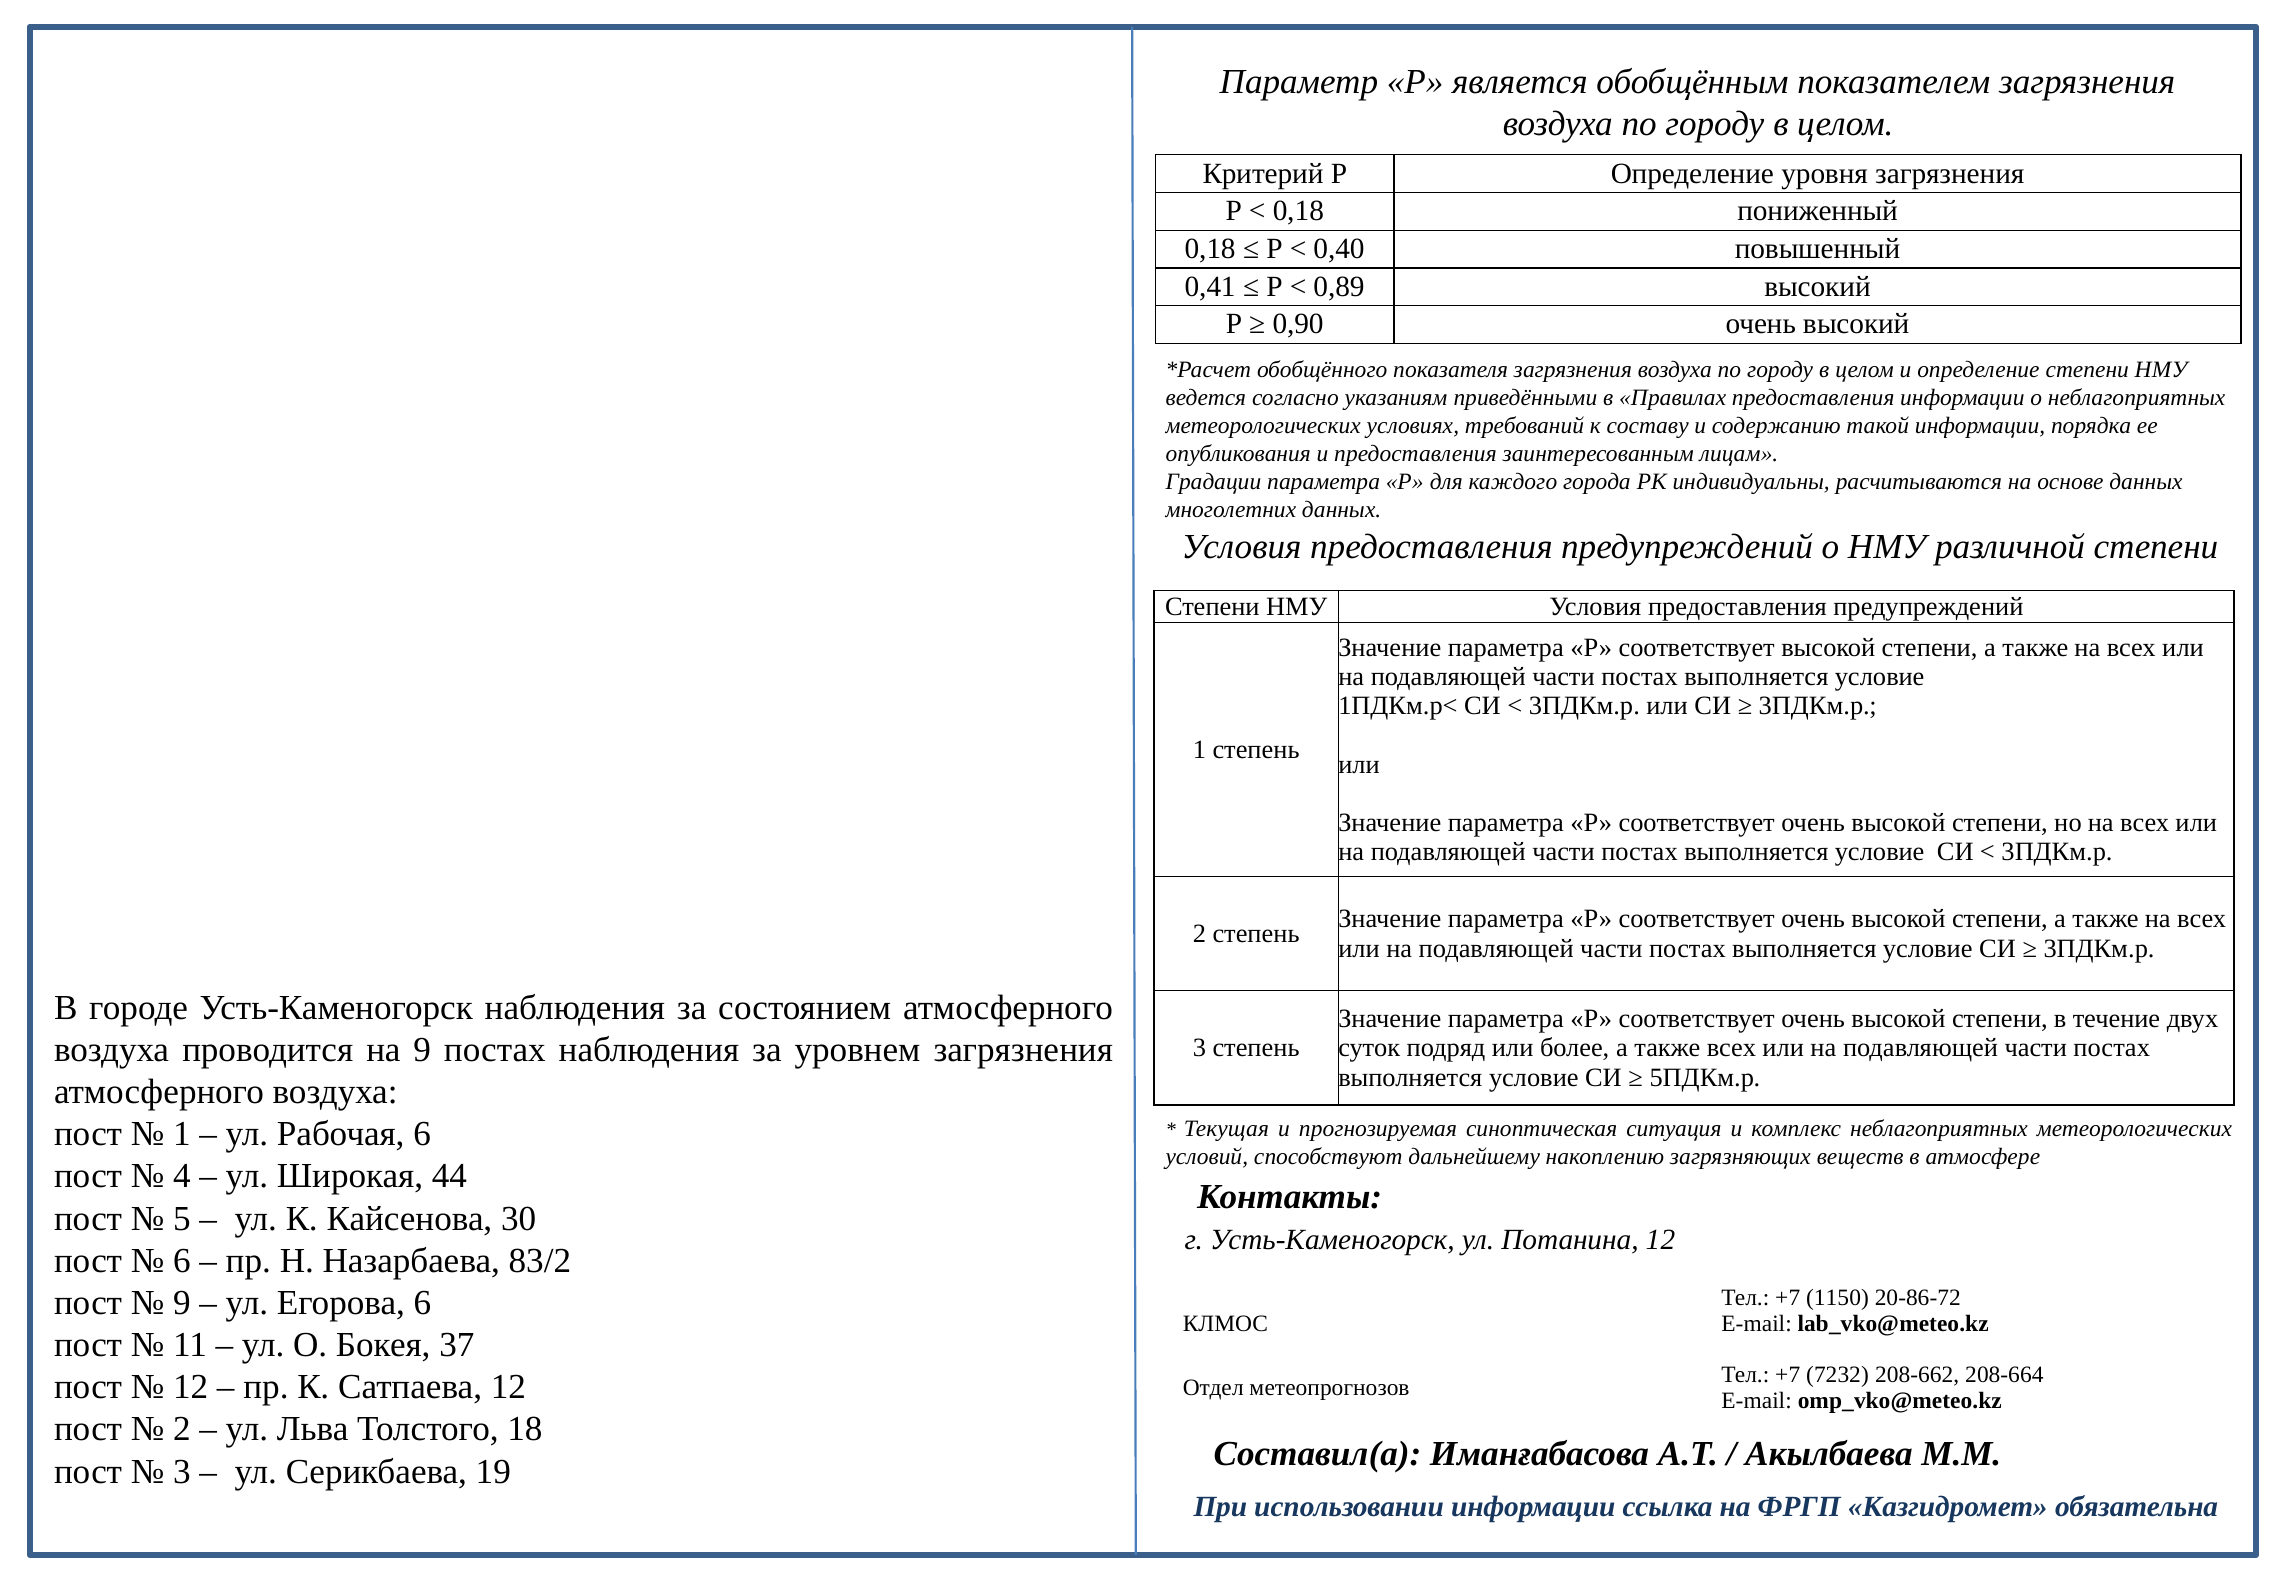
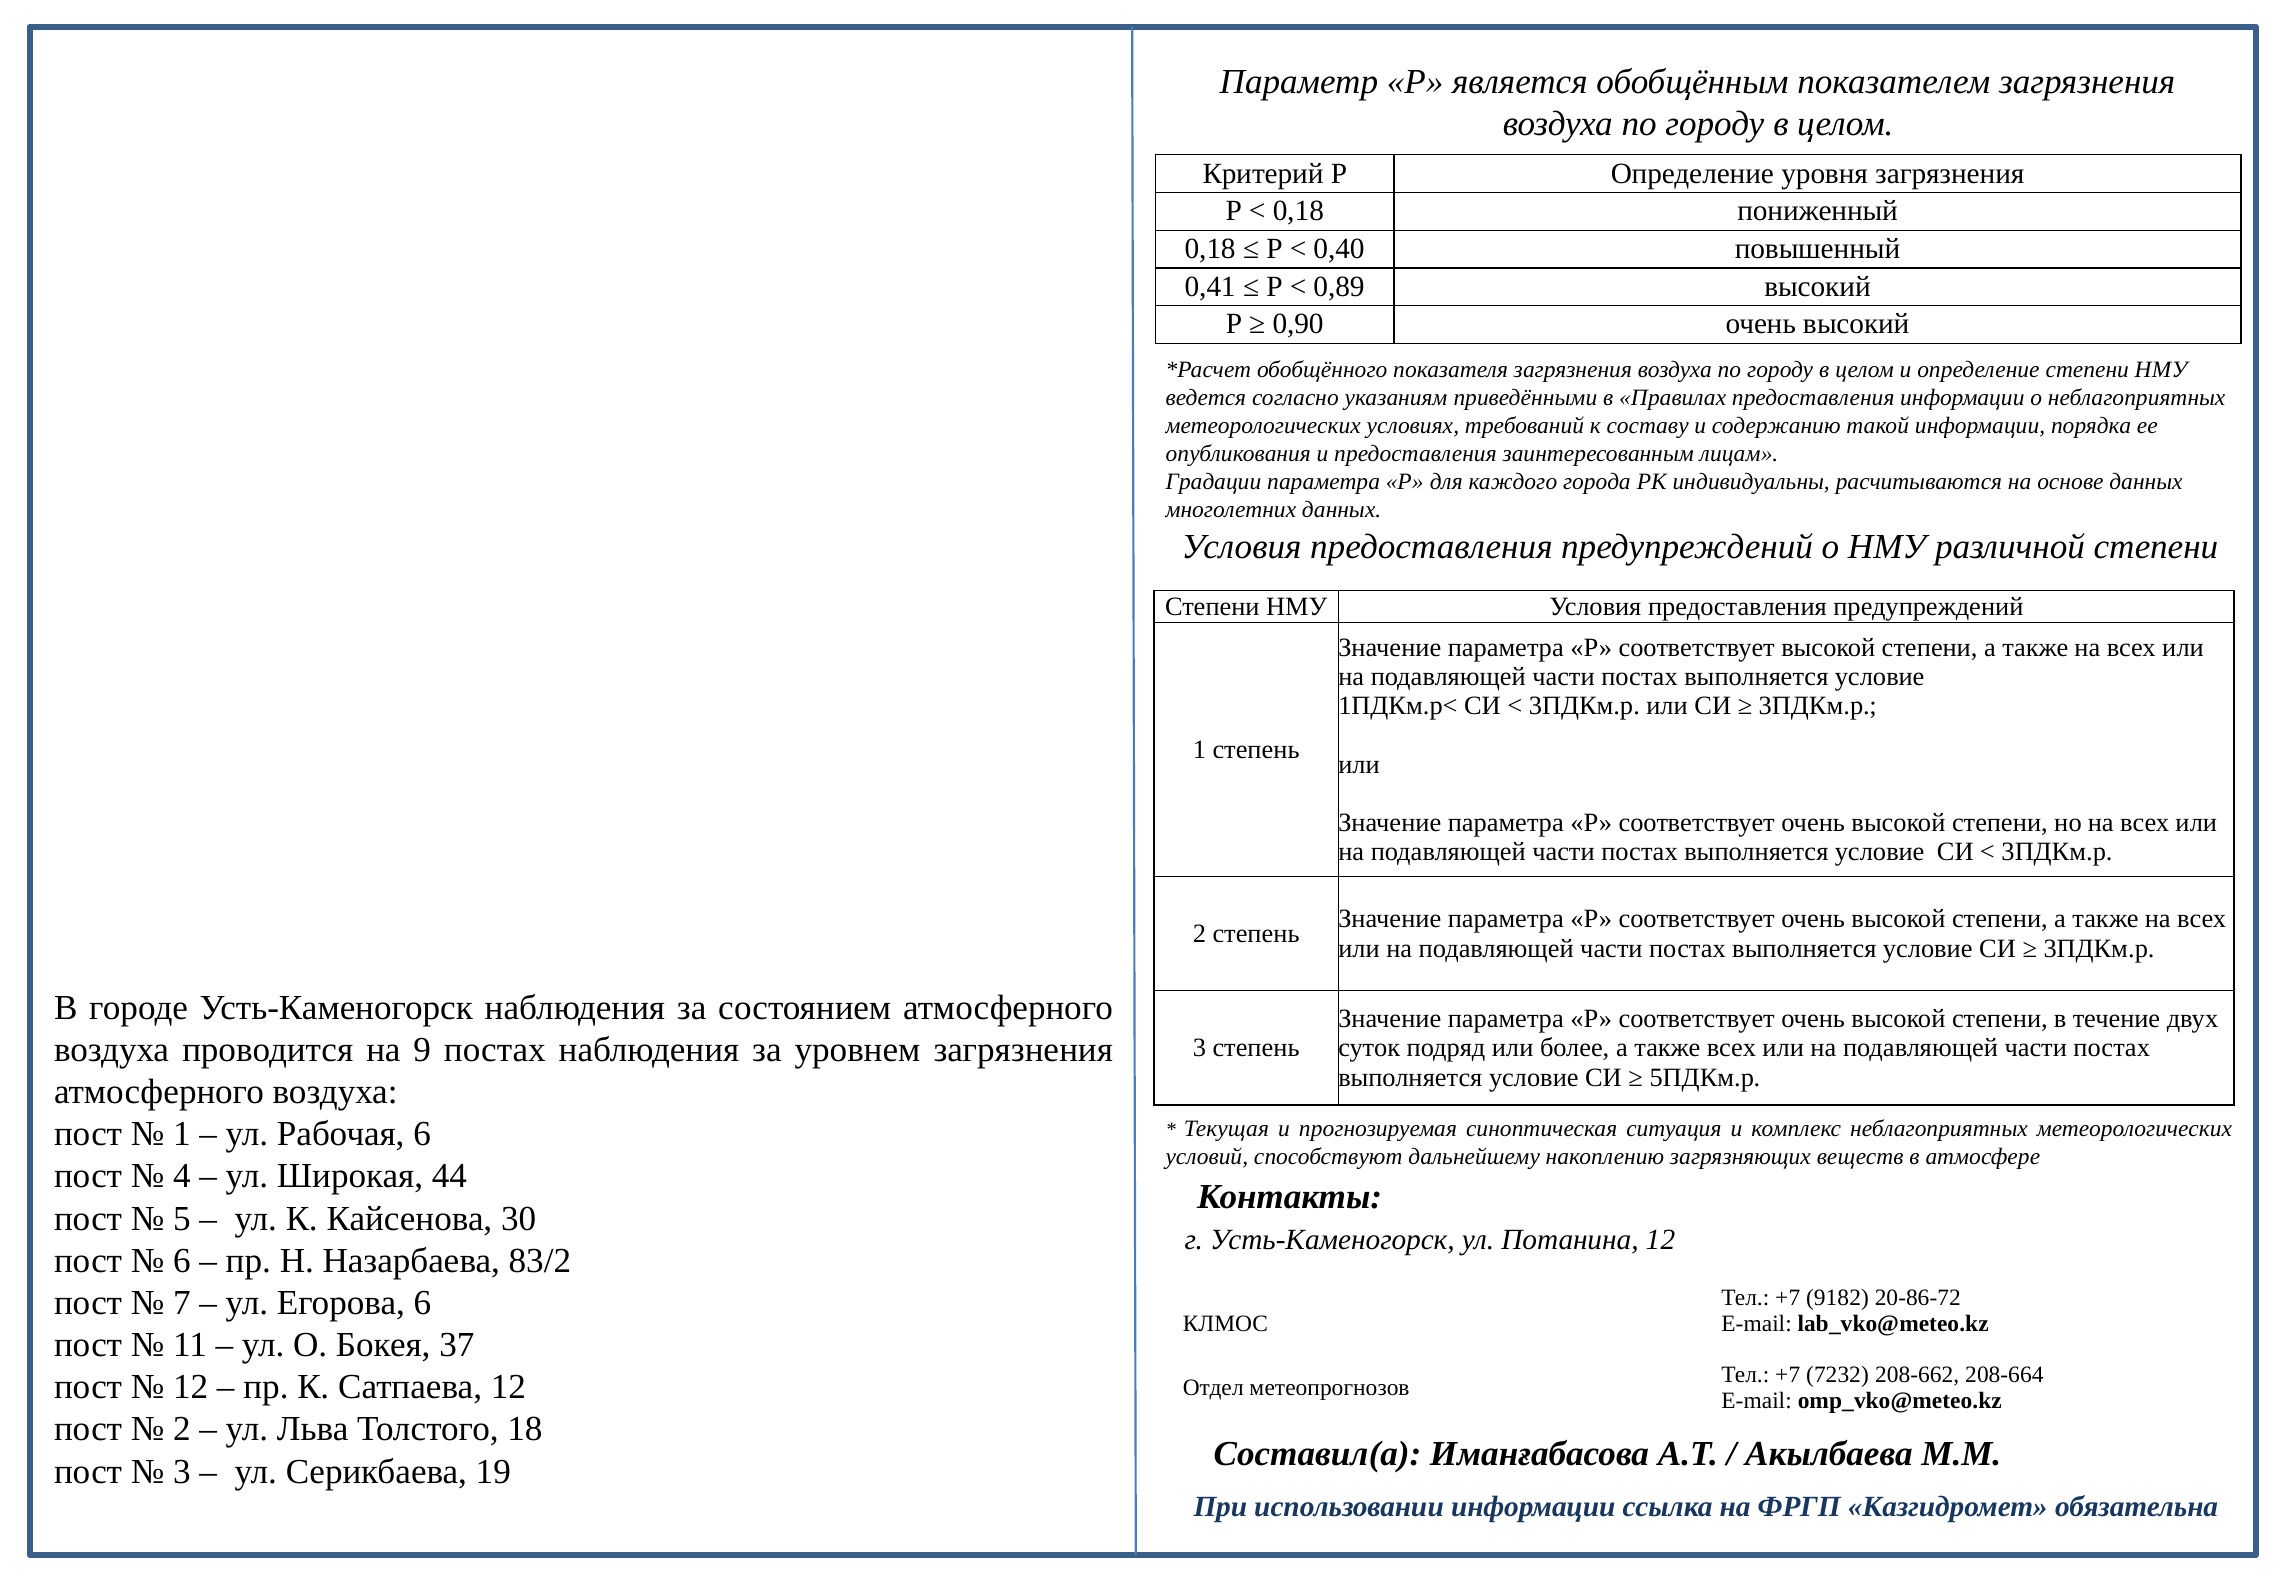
9 at (182, 1303): 9 -> 7
1150: 1150 -> 9182
